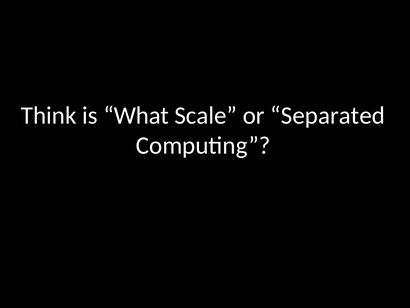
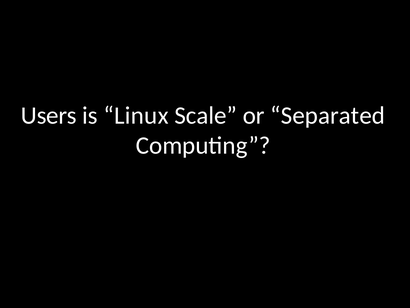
Think: Think -> Users
What: What -> Linux
